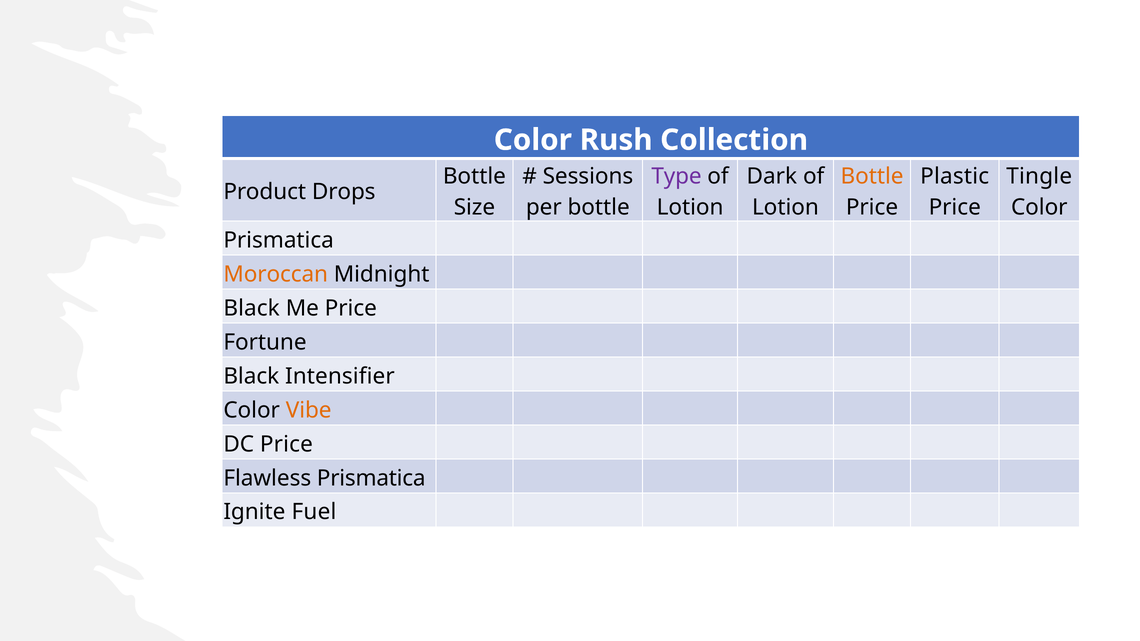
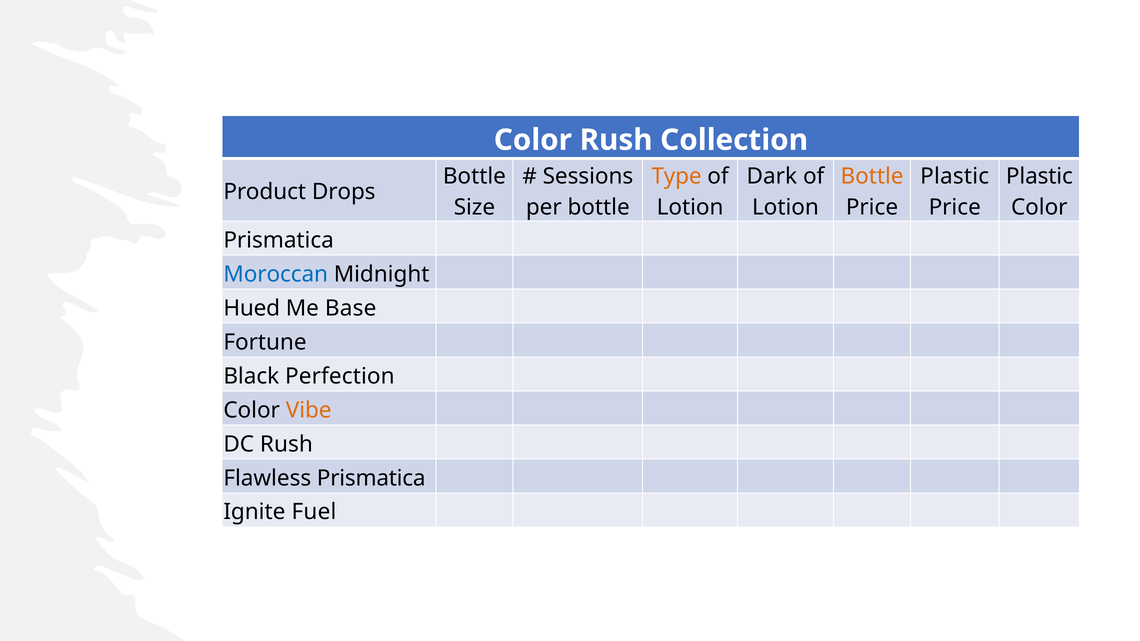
Type colour: purple -> orange
Tingle at (1039, 177): Tingle -> Plastic
Moroccan colour: orange -> blue
Black at (252, 308): Black -> Hued
Me Price: Price -> Base
Intensifier: Intensifier -> Perfection
DC Price: Price -> Rush
